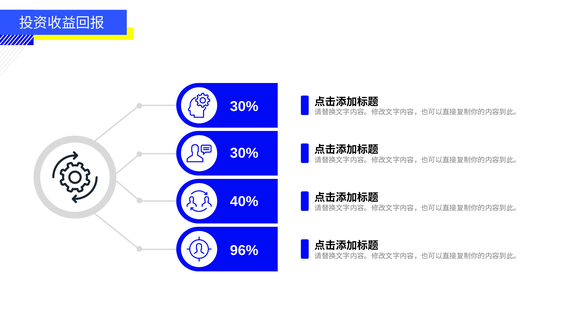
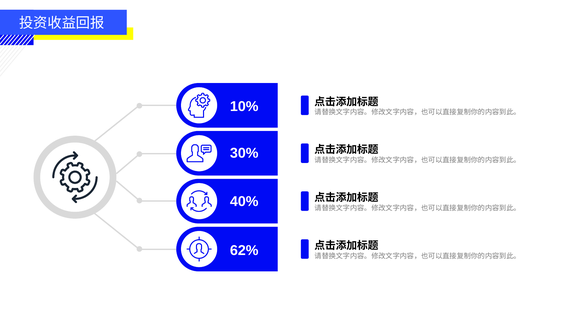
30% at (244, 106): 30% -> 10%
96%: 96% -> 62%
